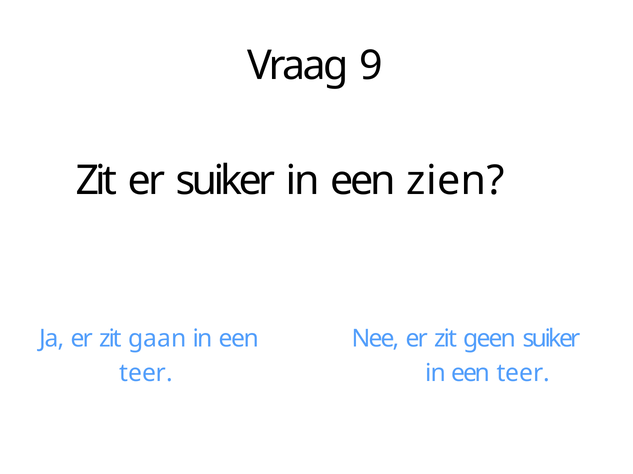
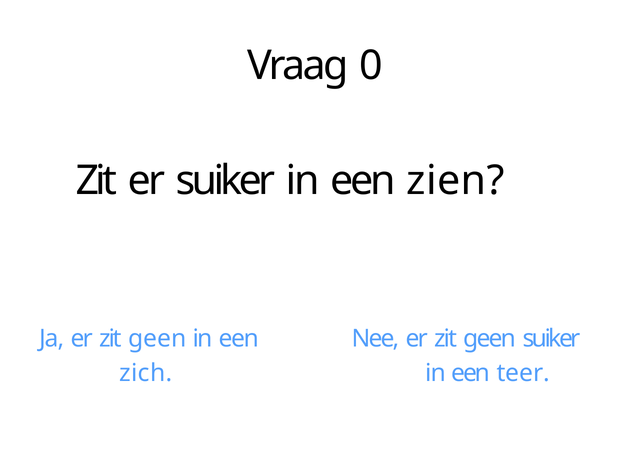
9: 9 -> 0
Ja er zit gaan: gaan -> geen
teer at (146, 374): teer -> zich
